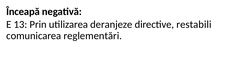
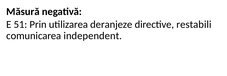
Înceapă: Înceapă -> Măsură
13: 13 -> 51
reglementări: reglementări -> independent
